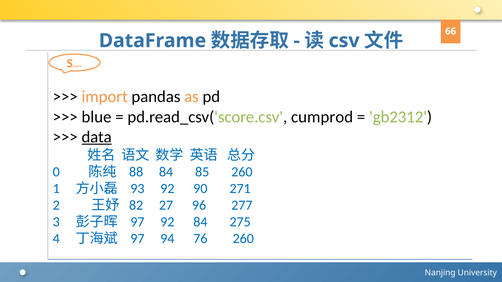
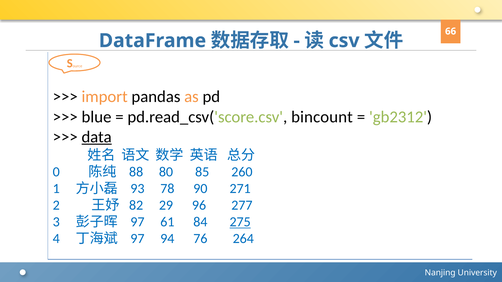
cumprod: cumprod -> bincount
88 84: 84 -> 80
93 92: 92 -> 78
27: 27 -> 29
97 92: 92 -> 61
275 underline: none -> present
76 260: 260 -> 264
